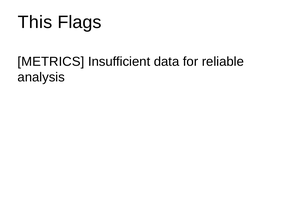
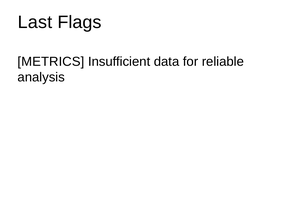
This: This -> Last
